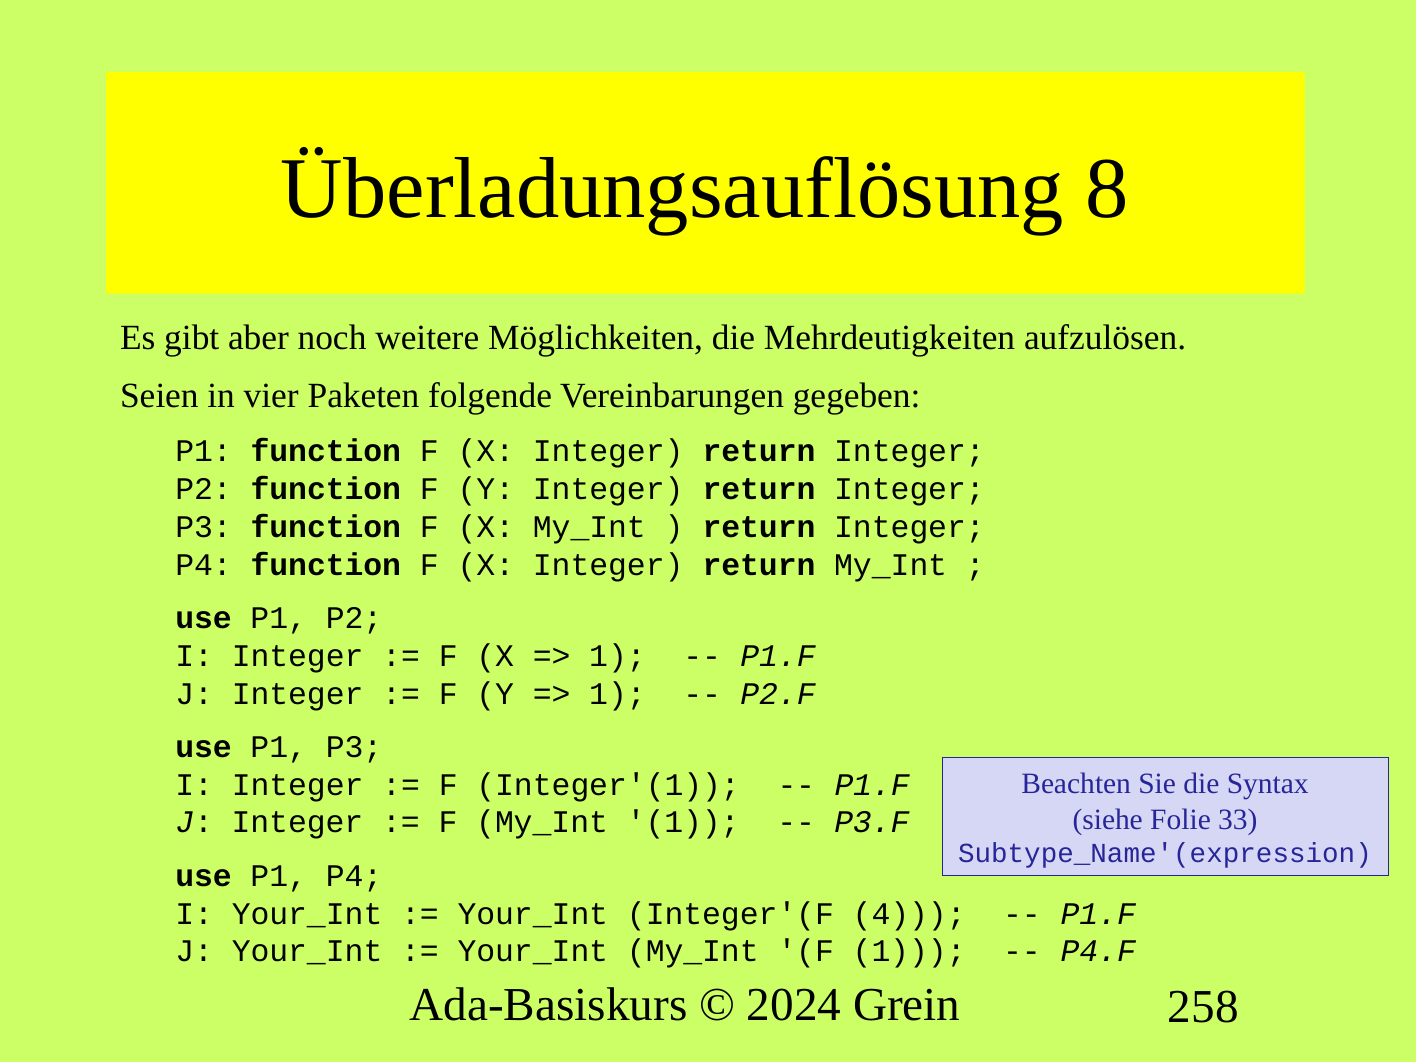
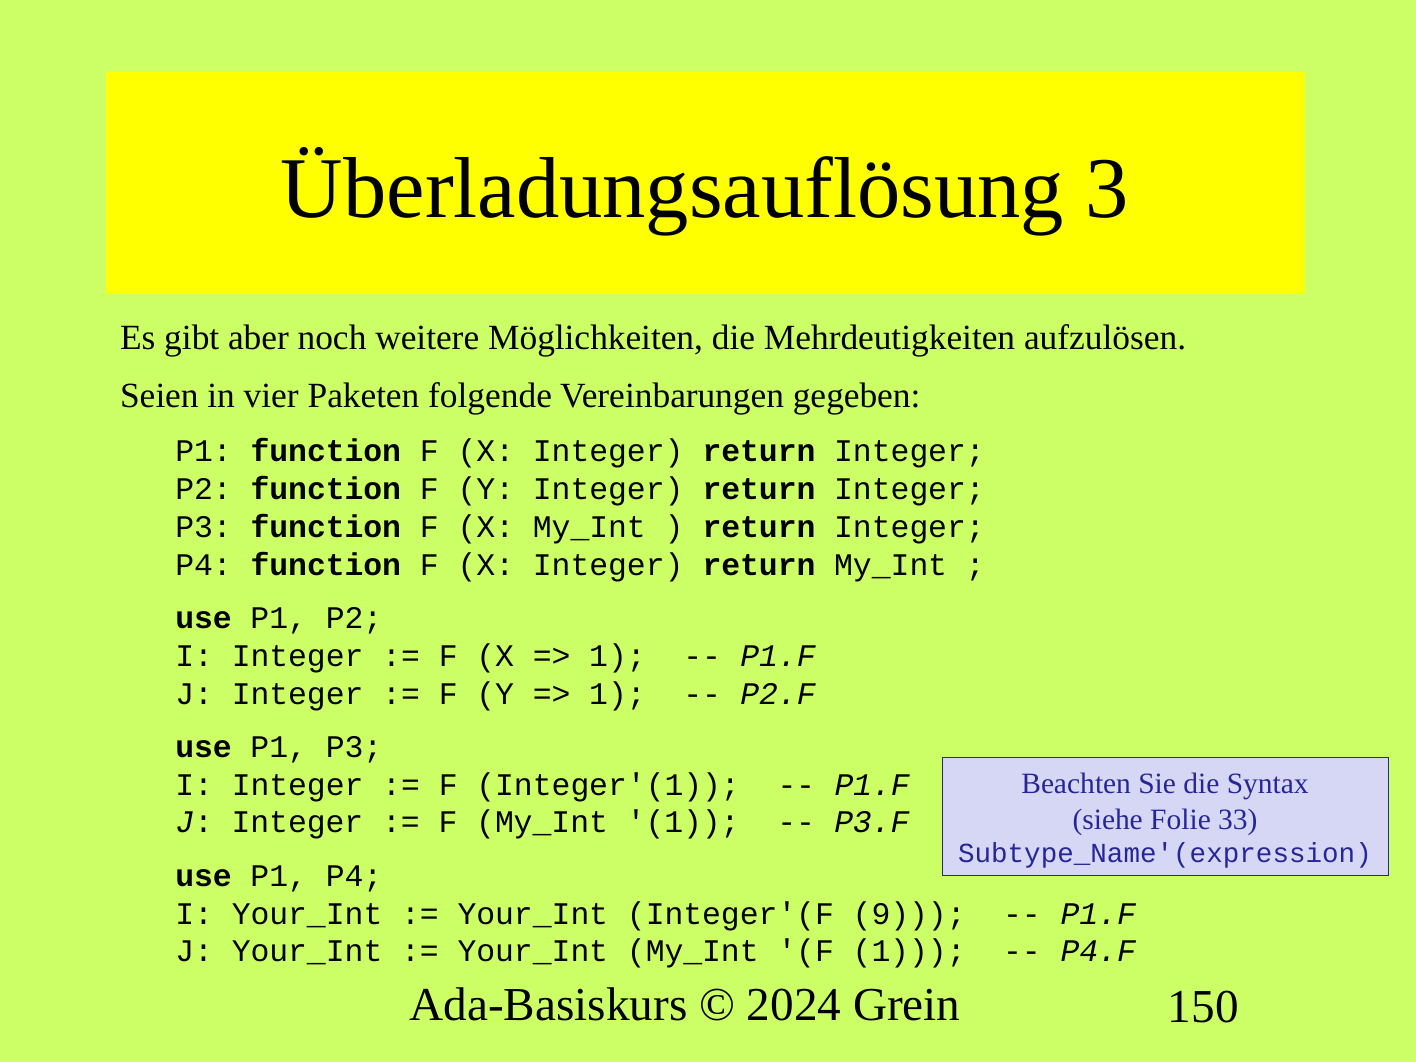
8: 8 -> 3
4: 4 -> 9
258: 258 -> 150
